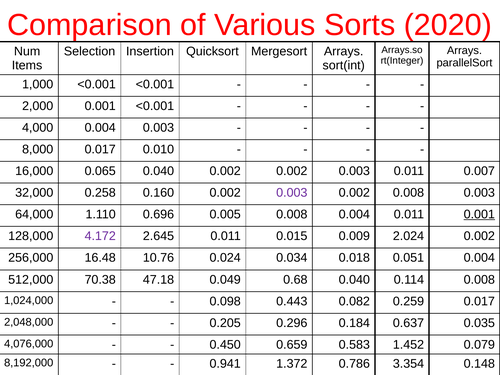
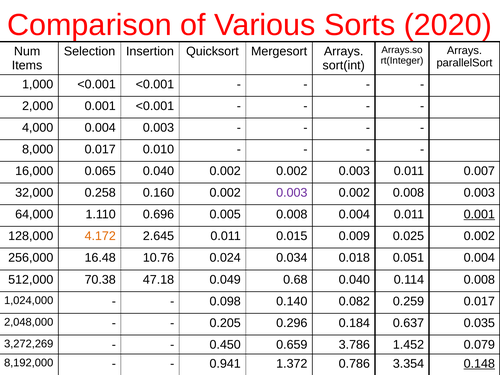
4.172 colour: purple -> orange
2.024: 2.024 -> 0.025
0.443: 0.443 -> 0.140
4,076,000: 4,076,000 -> 3,272,269
0.583: 0.583 -> 3.786
0.148 underline: none -> present
